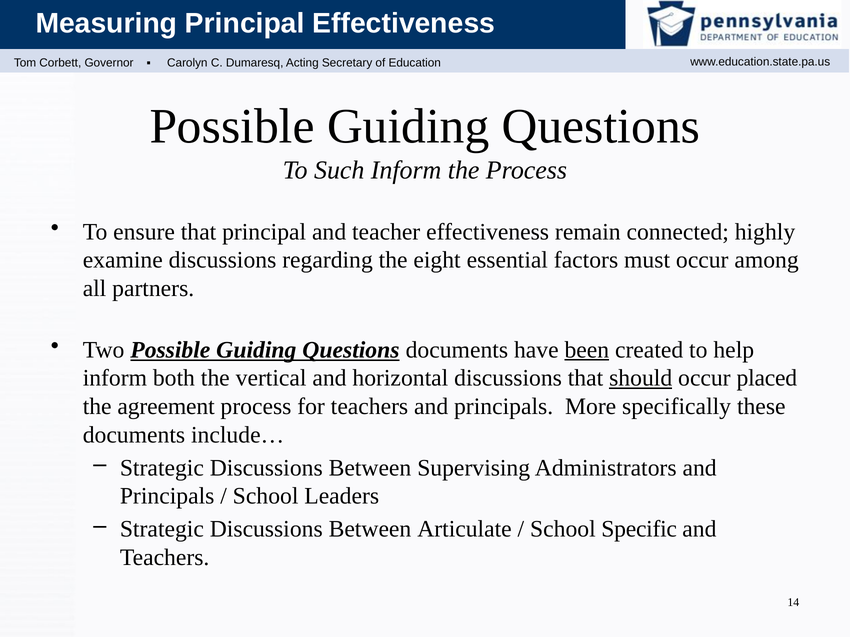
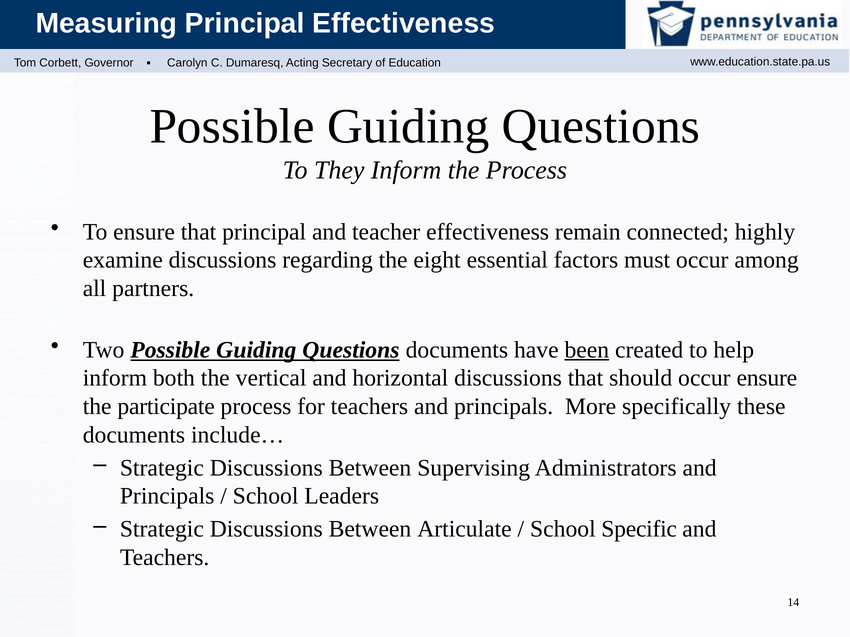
Such: Such -> They
should underline: present -> none
occur placed: placed -> ensure
agreement: agreement -> participate
